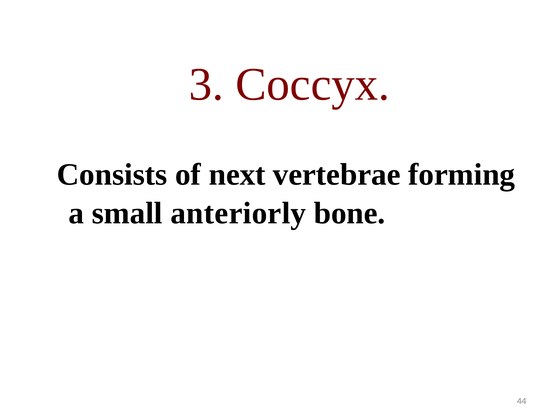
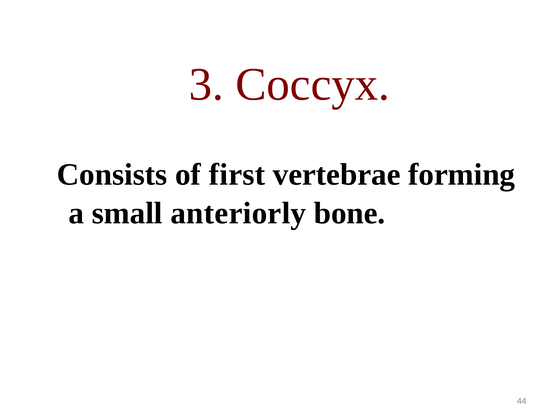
next: next -> first
